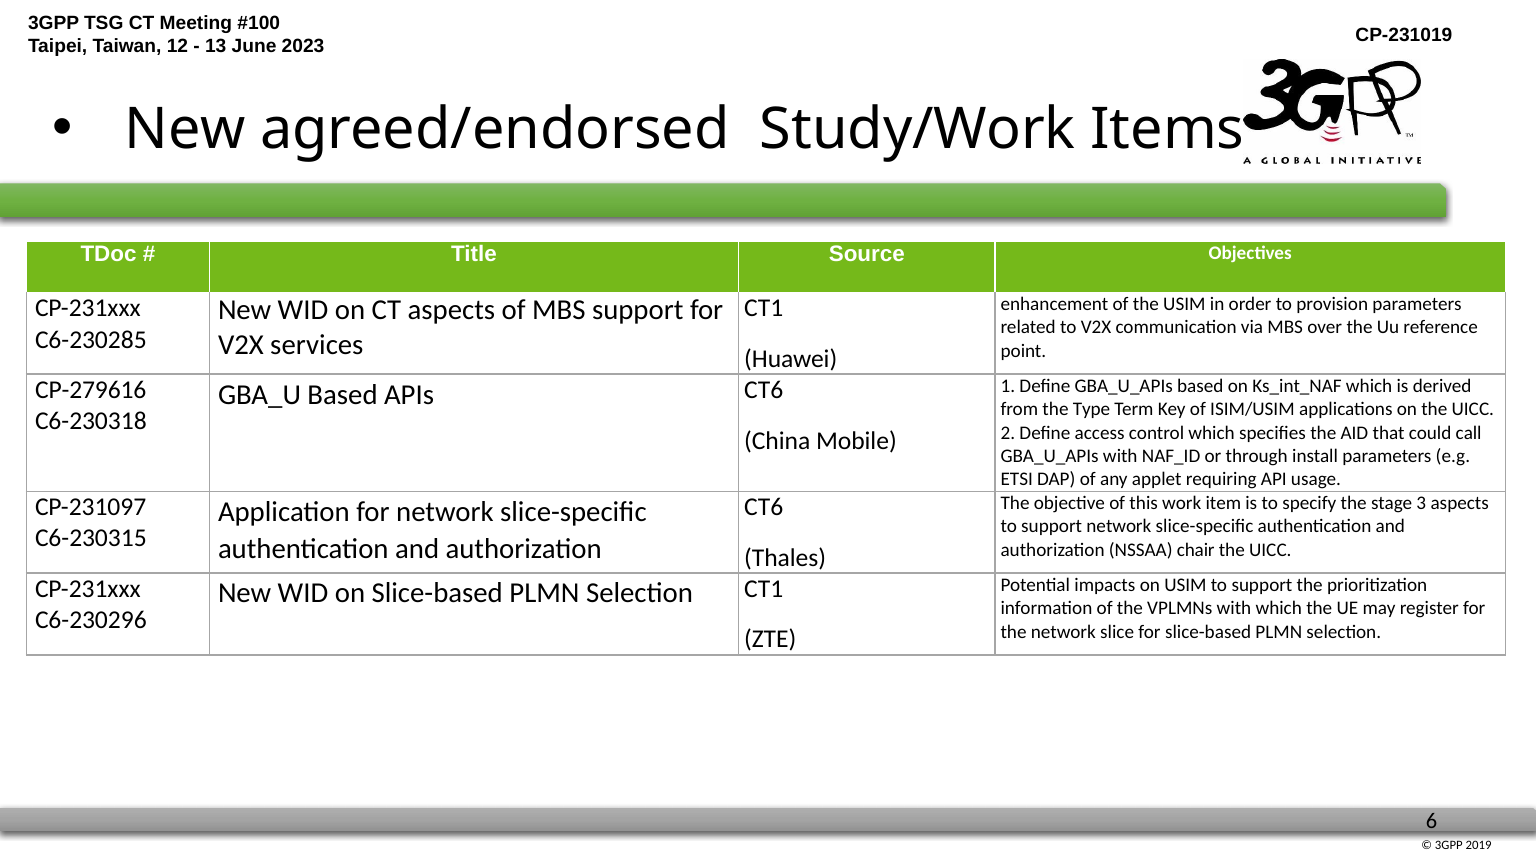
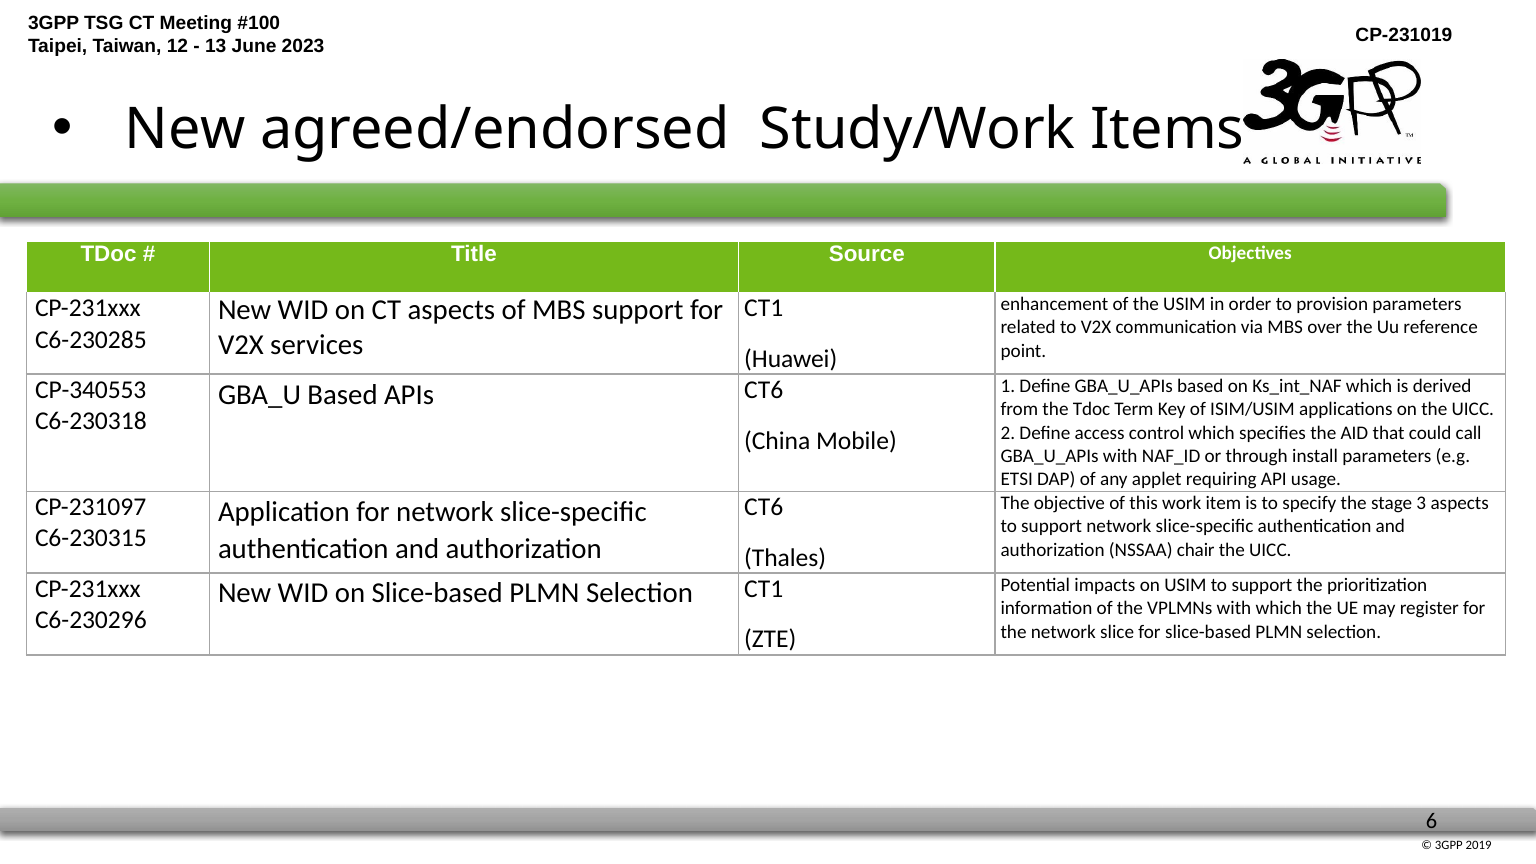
CP-279616: CP-279616 -> CP-340553
the Type: Type -> Tdoc
